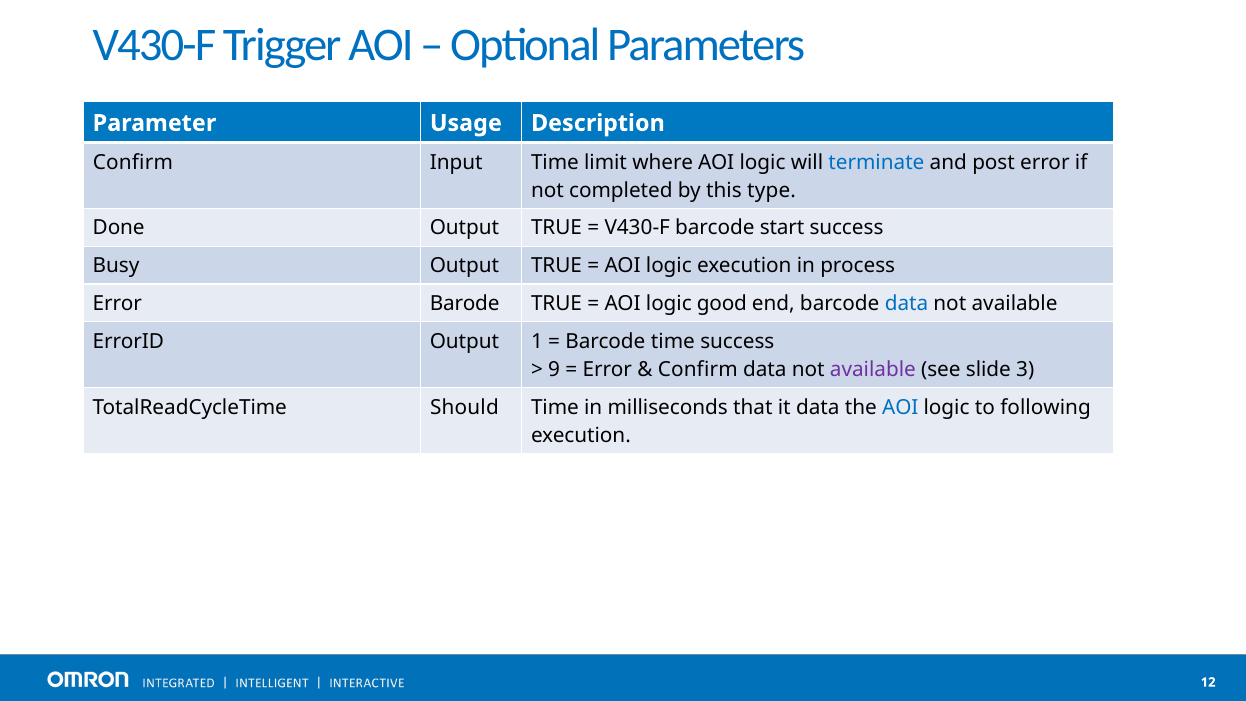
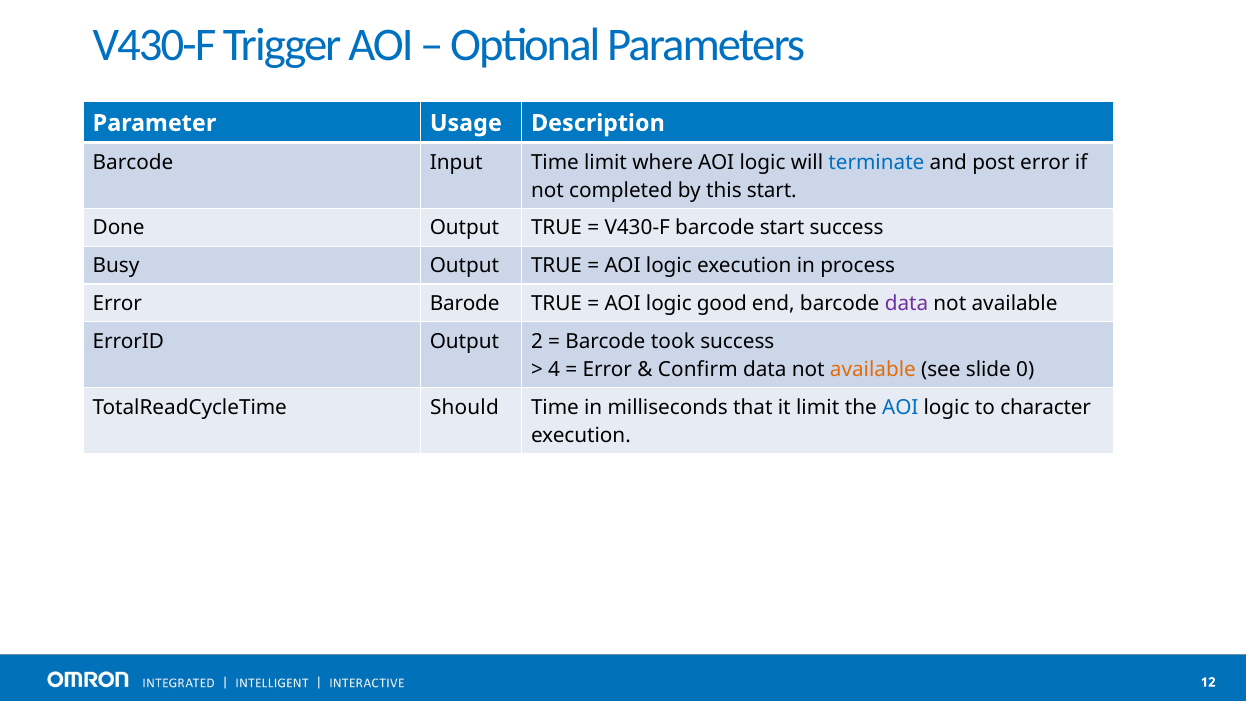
Confirm at (133, 162): Confirm -> Barcode
this type: type -> start
data at (907, 304) colour: blue -> purple
1: 1 -> 2
Barcode time: time -> took
9: 9 -> 4
available at (873, 370) colour: purple -> orange
3: 3 -> 0
it data: data -> limit
following: following -> character
